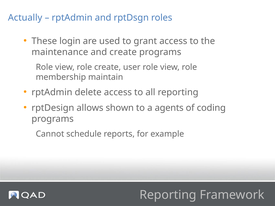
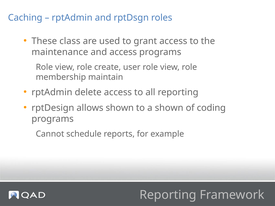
Actually: Actually -> Caching
login: login -> class
and create: create -> access
a agents: agents -> shown
